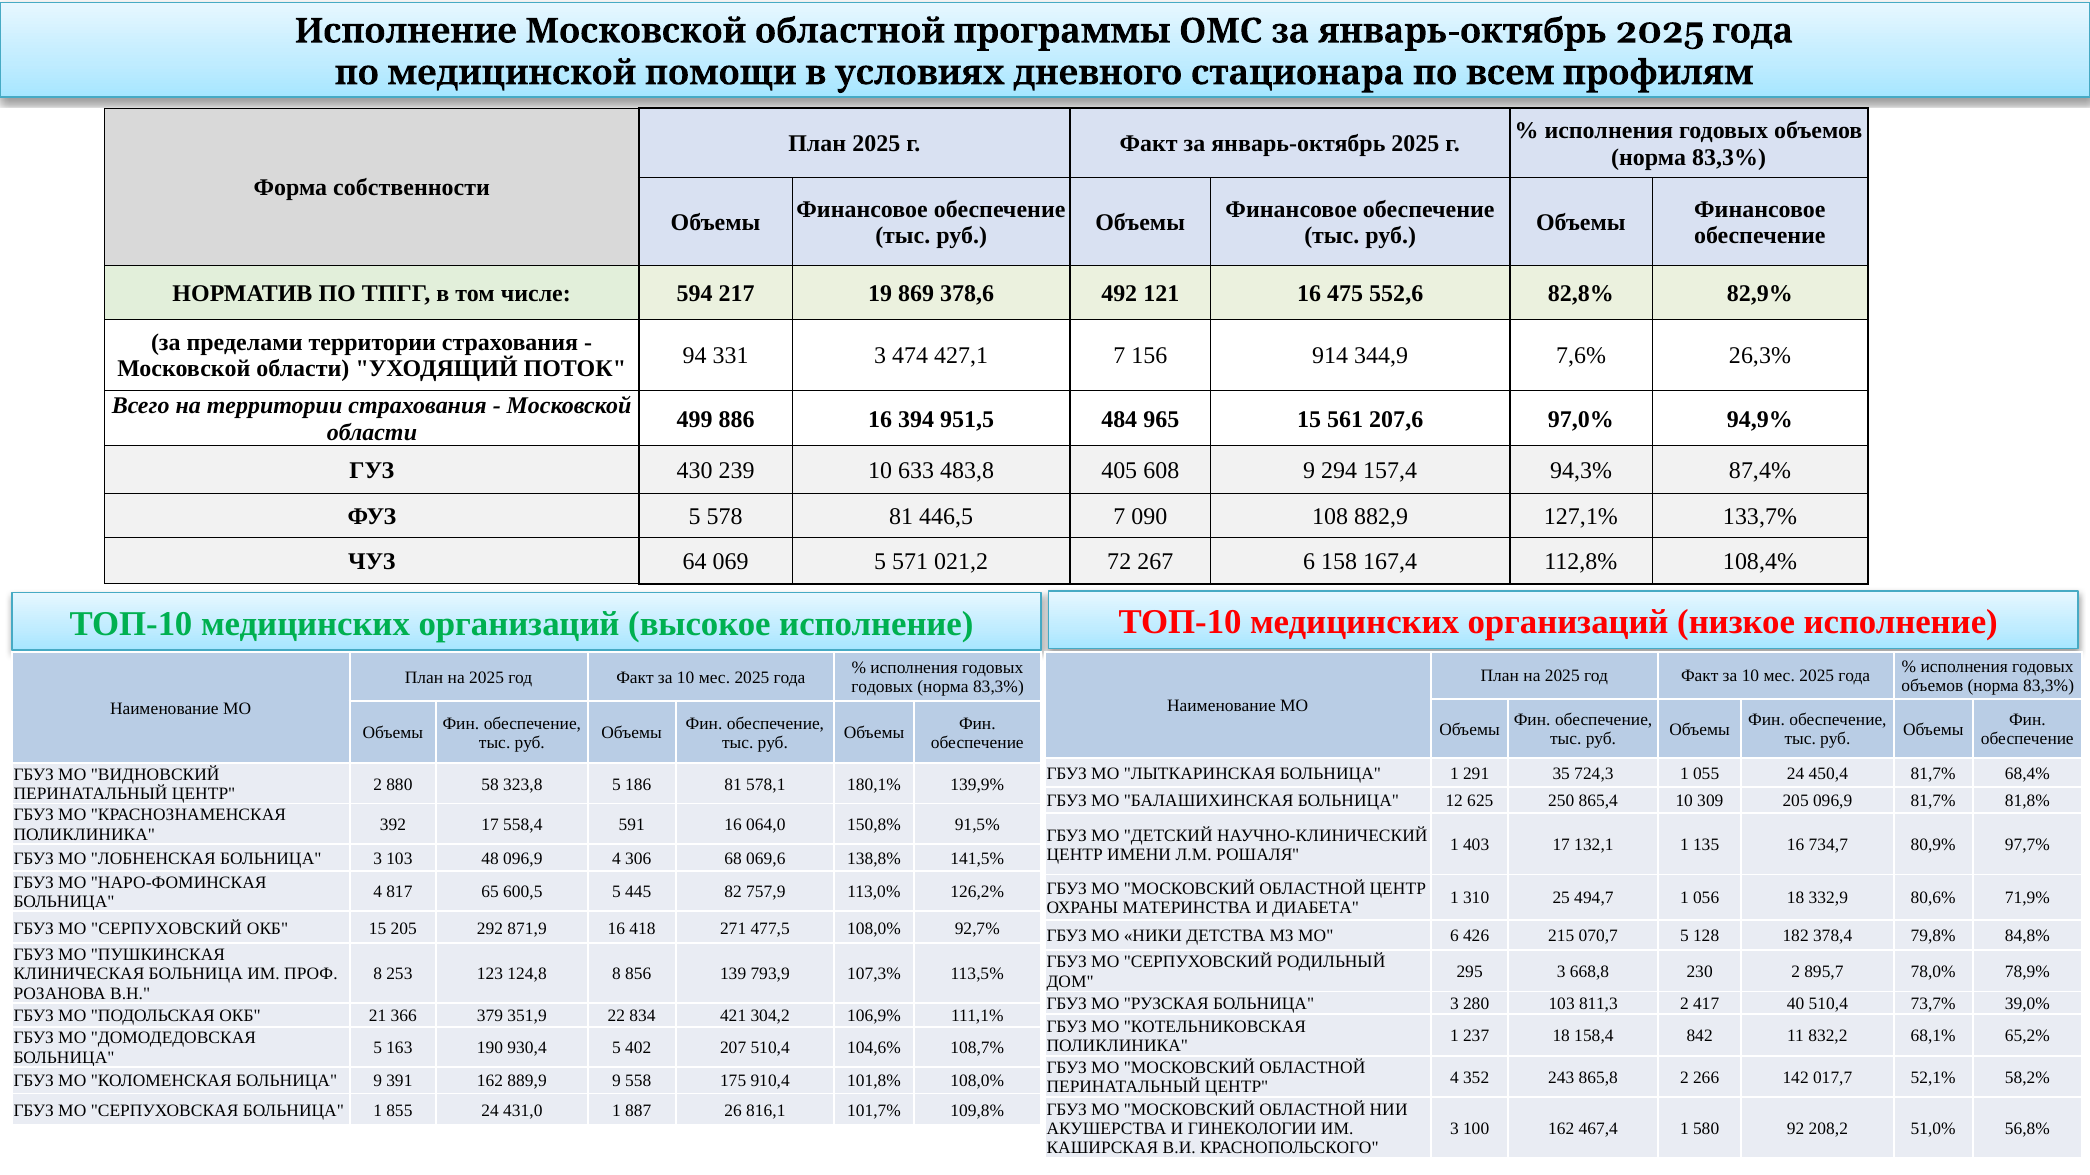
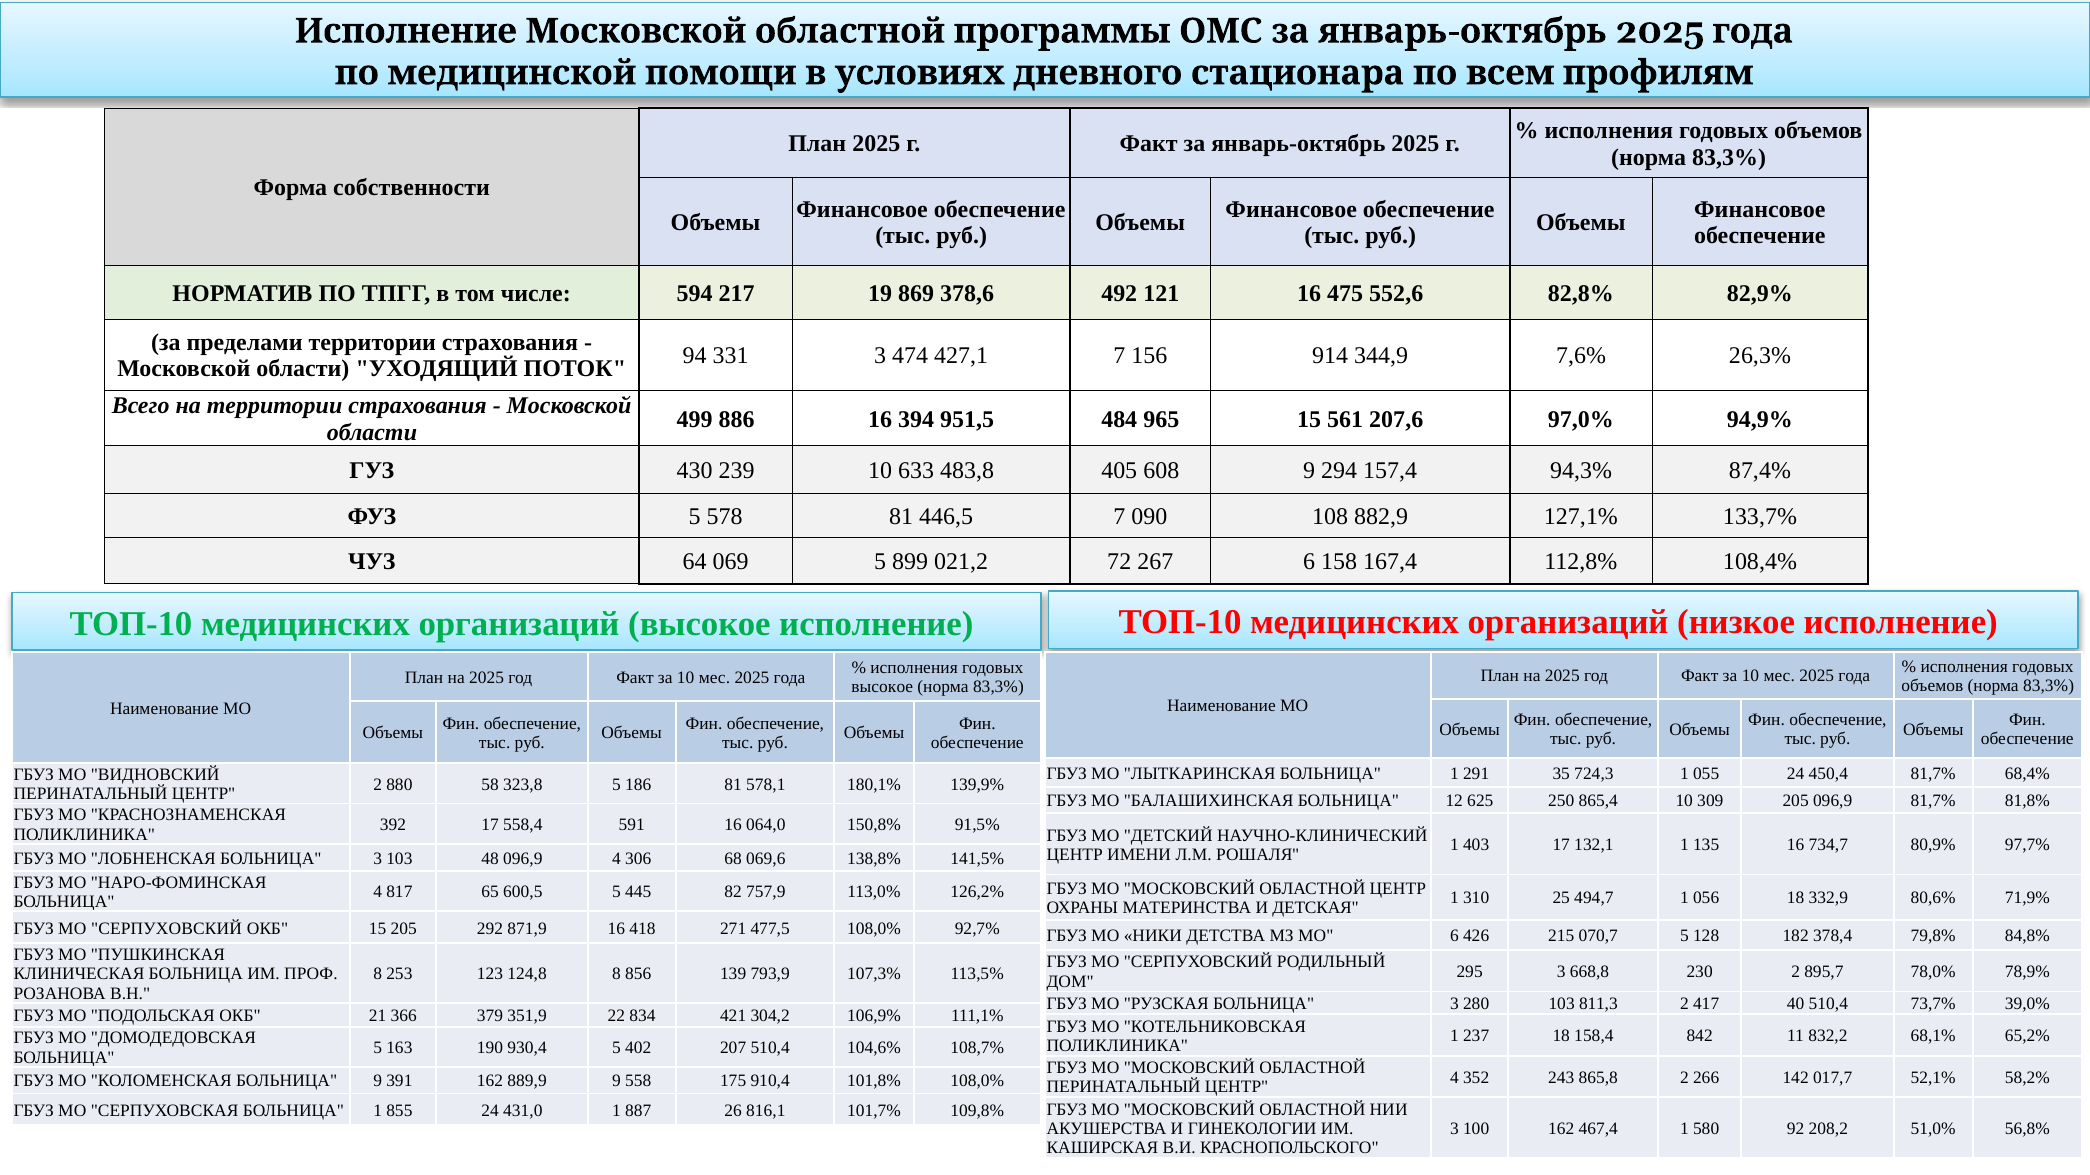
571: 571 -> 899
годовых at (882, 687): годовых -> высокое
ДИАБЕТА: ДИАБЕТА -> ДЕТСКАЯ
